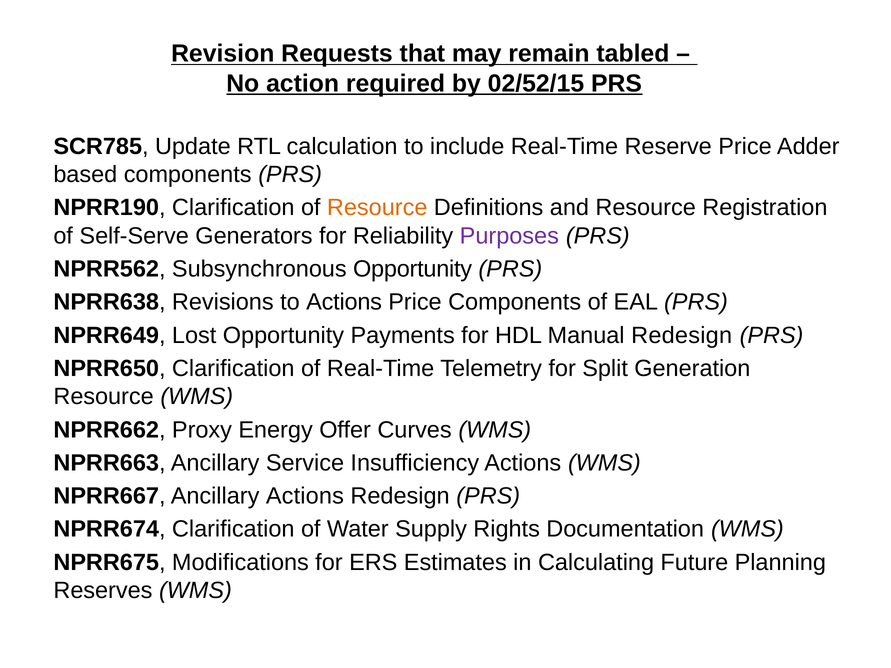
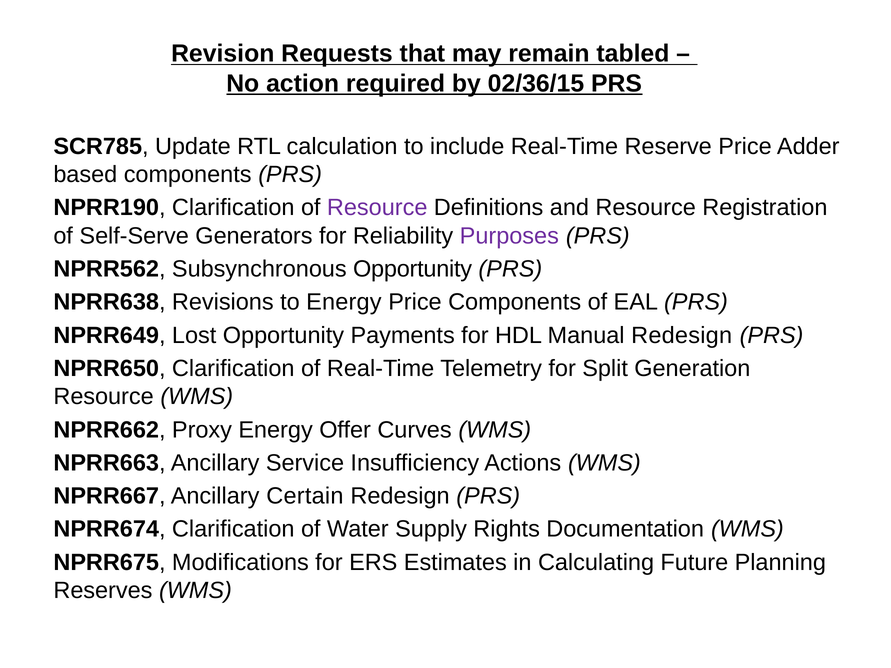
02/52/15: 02/52/15 -> 02/36/15
Resource at (377, 208) colour: orange -> purple
to Actions: Actions -> Energy
Ancillary Actions: Actions -> Certain
